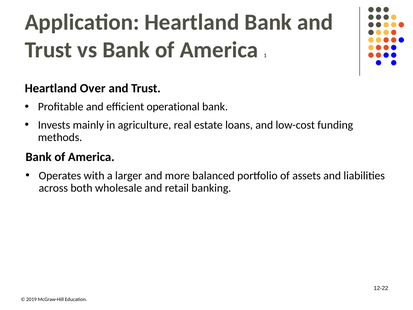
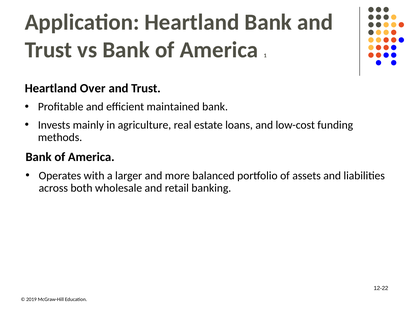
operational: operational -> maintained
